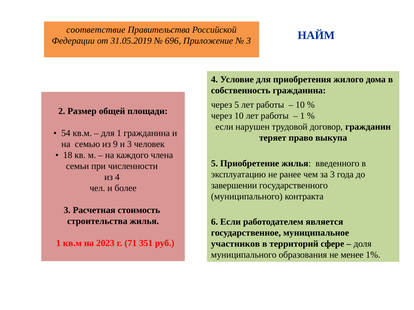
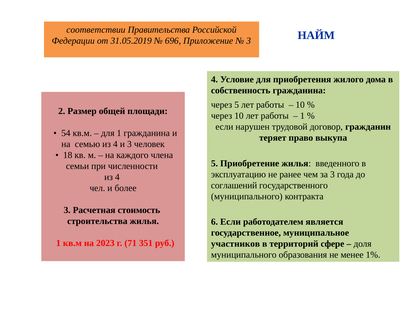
соответствие: соответствие -> соответствии
семью из 9: 9 -> 4
завершении: завершении -> соглашений
